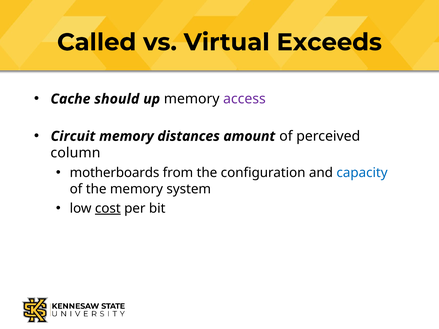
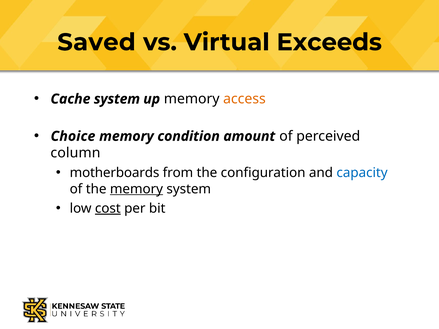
Called: Called -> Saved
Cache should: should -> system
access colour: purple -> orange
Circuit: Circuit -> Choice
distances: distances -> condition
memory at (136, 189) underline: none -> present
